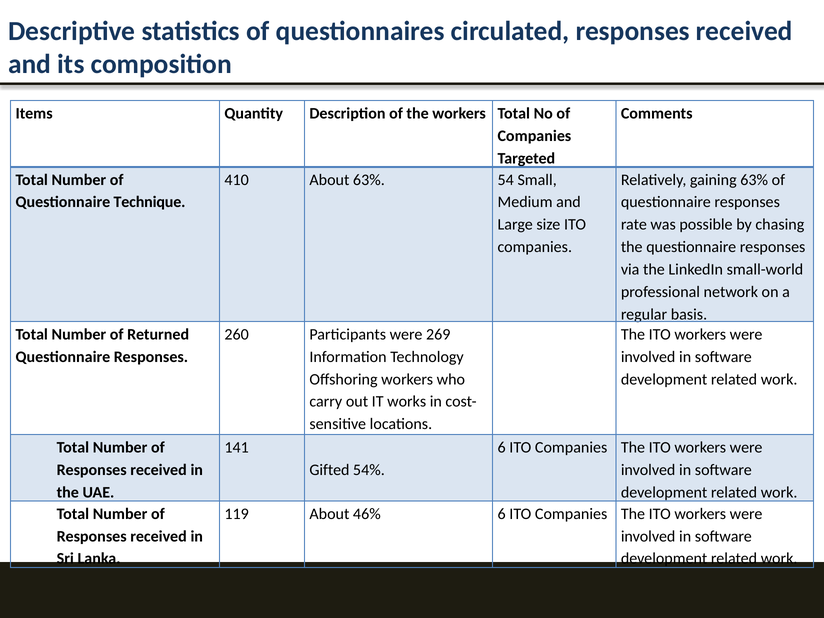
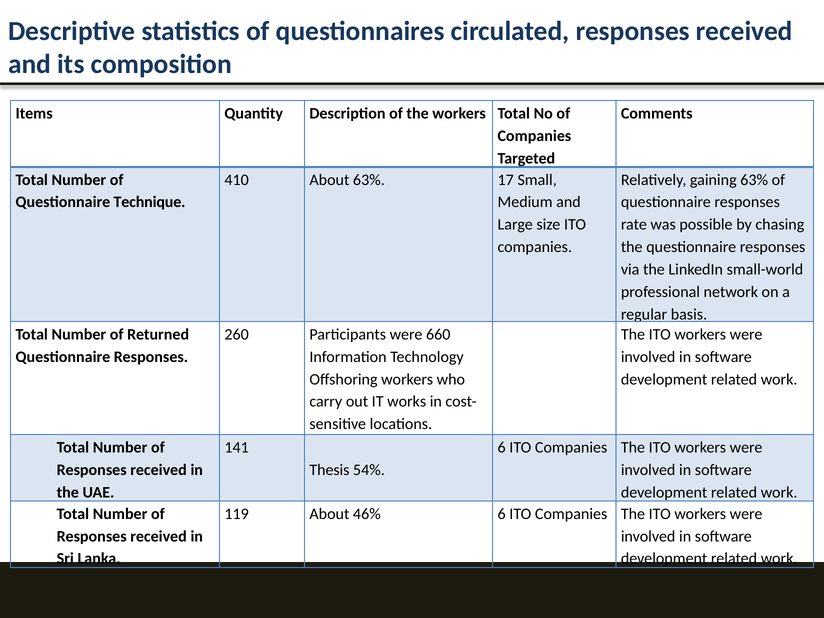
54: 54 -> 17
269: 269 -> 660
Gifted: Gifted -> Thesis
